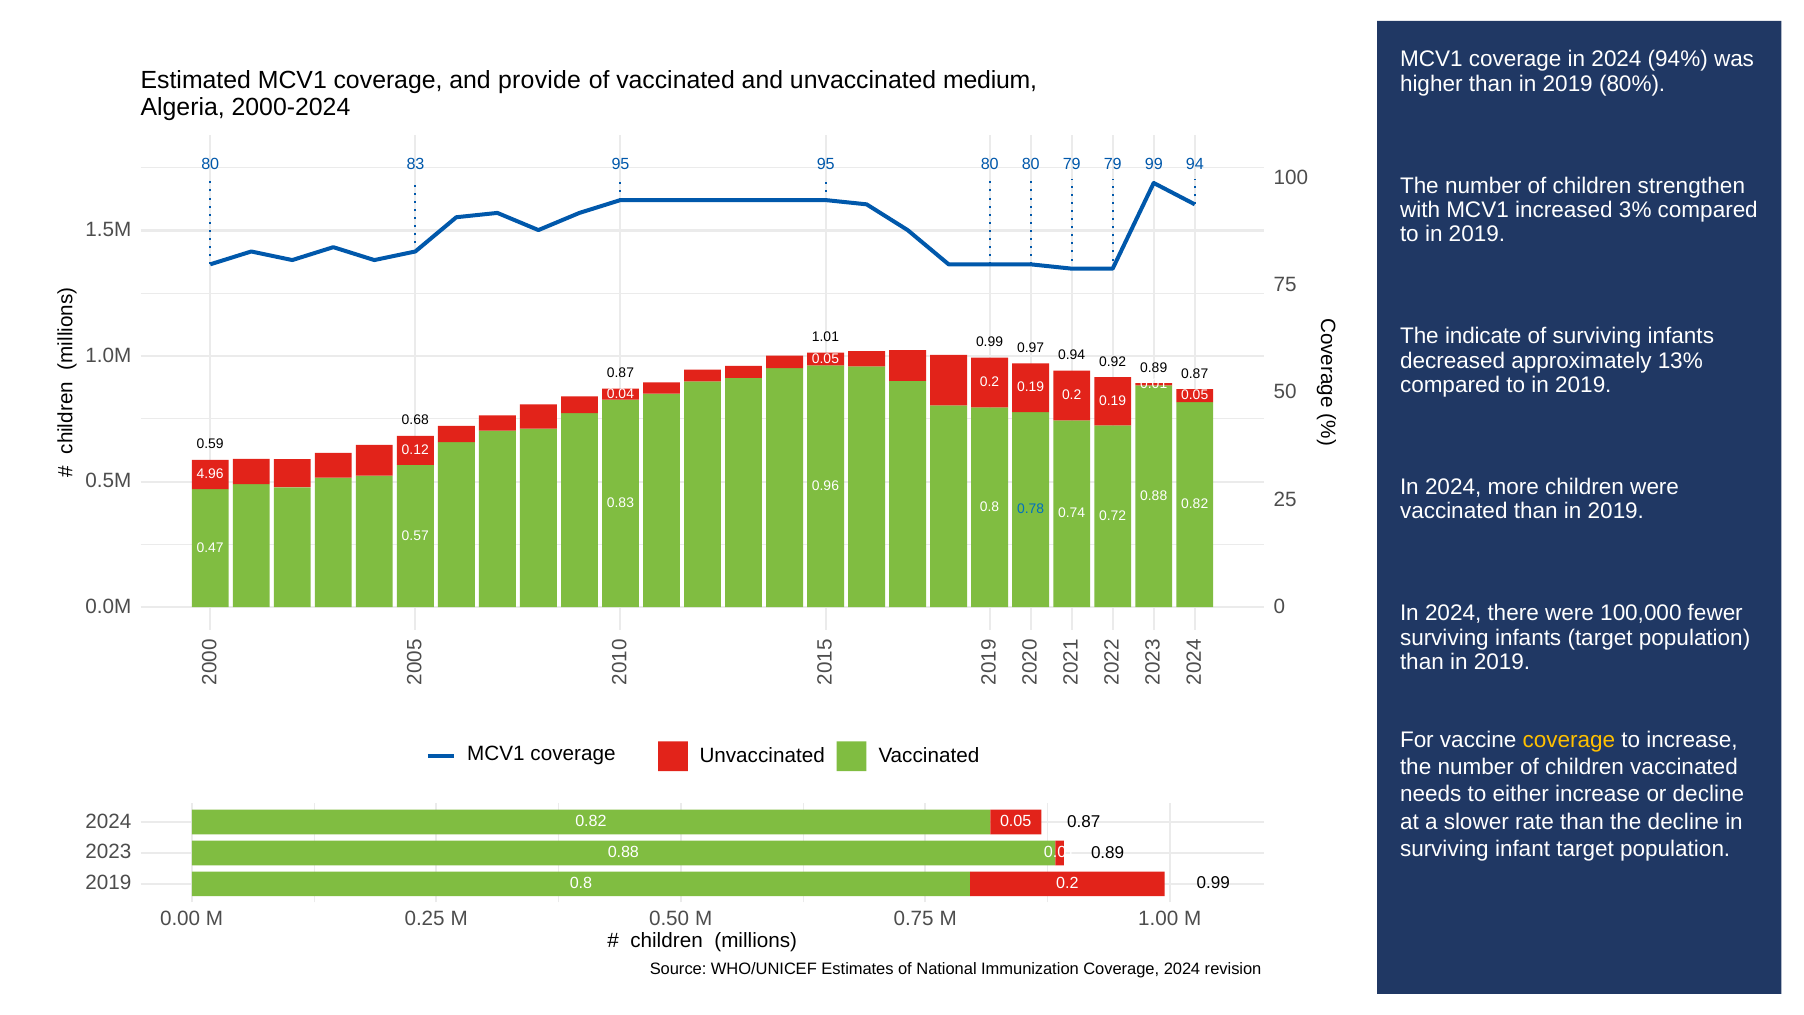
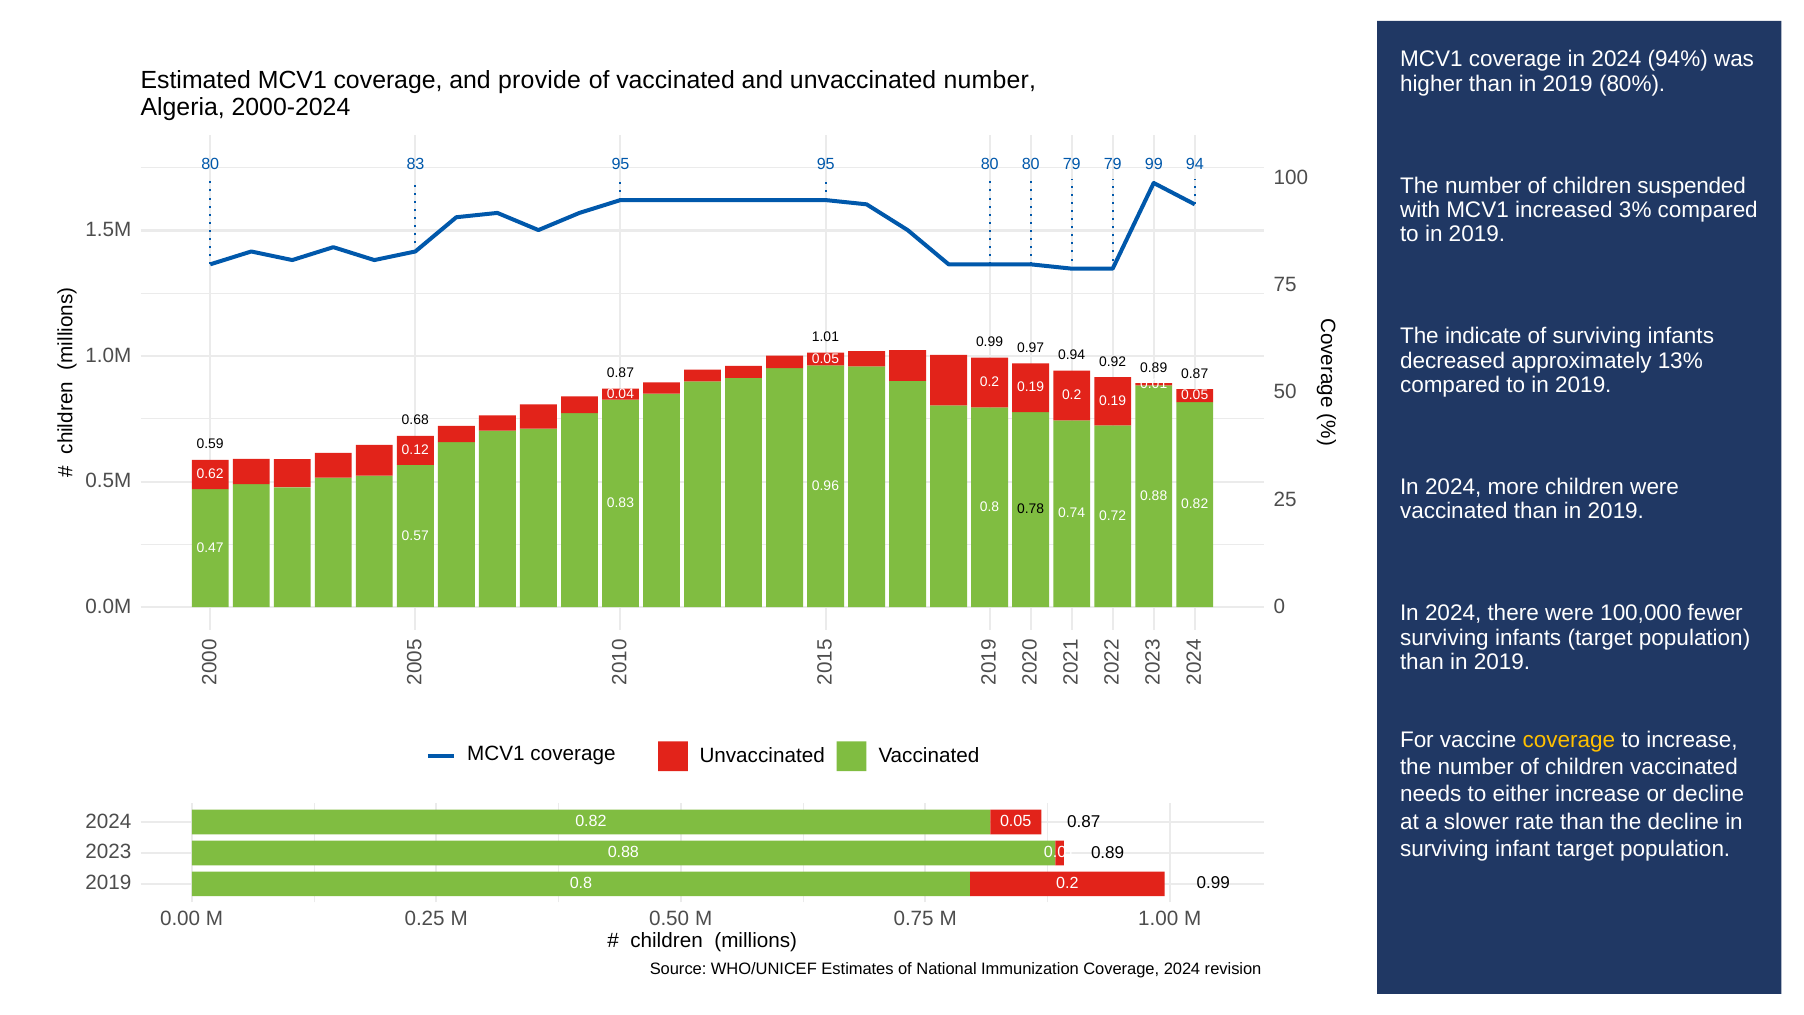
unvaccinated medium: medium -> number
strengthen: strengthen -> suspended
4.96: 4.96 -> 0.62
0.78 colour: blue -> black
